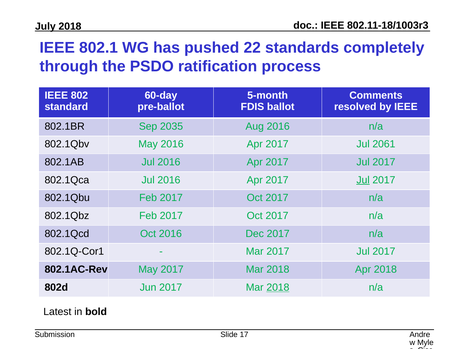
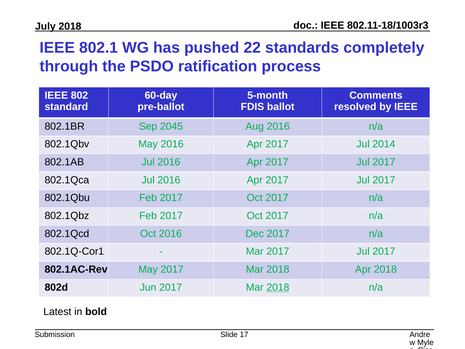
2035: 2035 -> 2045
2061: 2061 -> 2014
Jul at (363, 180) underline: present -> none
